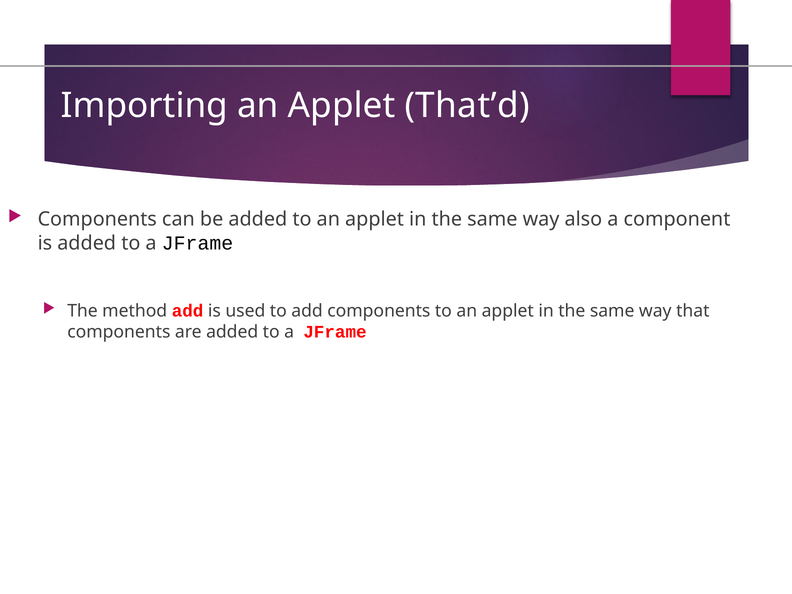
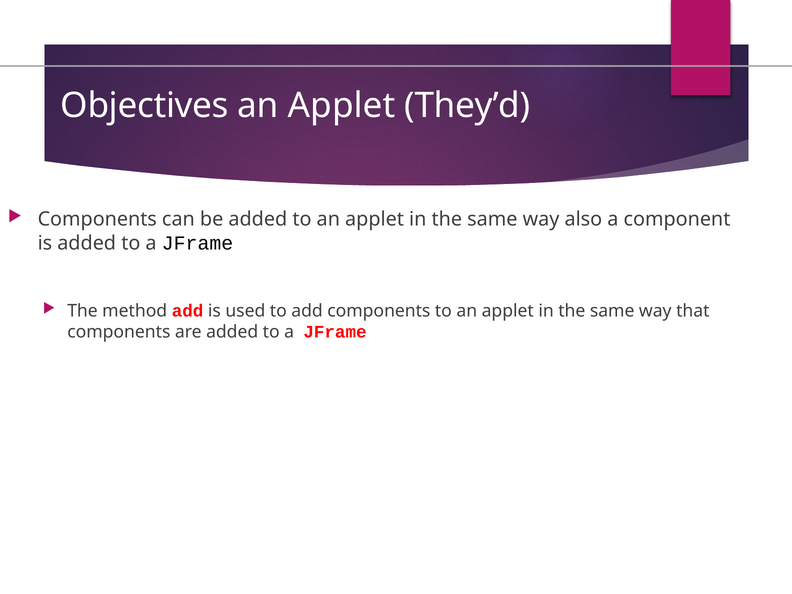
Importing: Importing -> Objectives
That’d: That’d -> They’d
